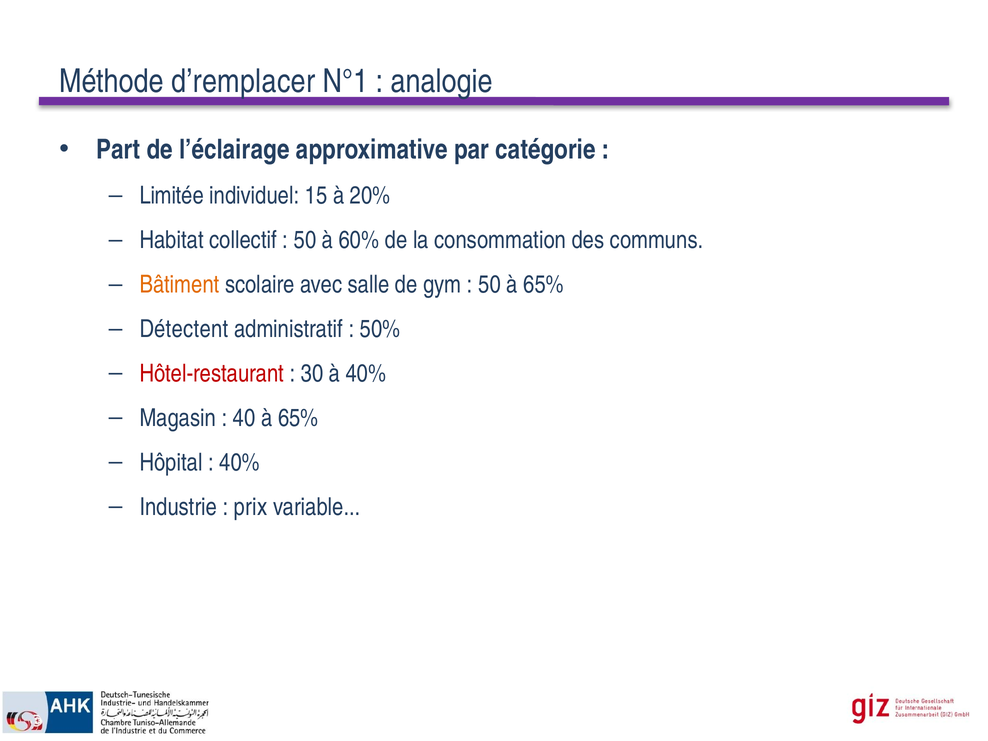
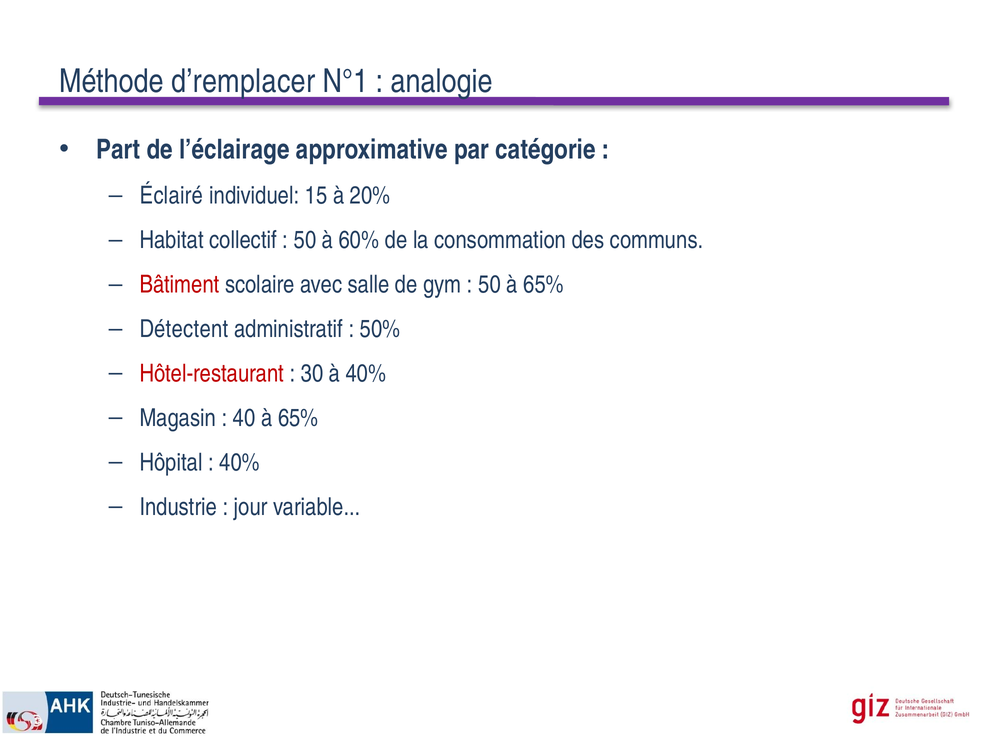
Limitée: Limitée -> Éclairé
Bâtiment colour: orange -> red
prix: prix -> jour
